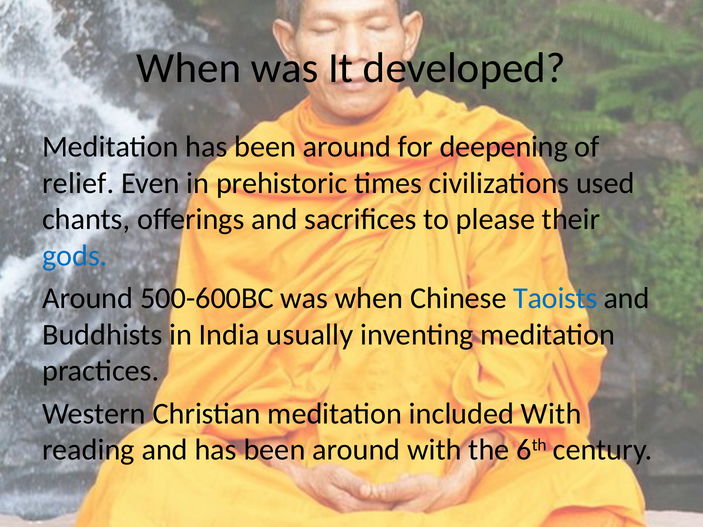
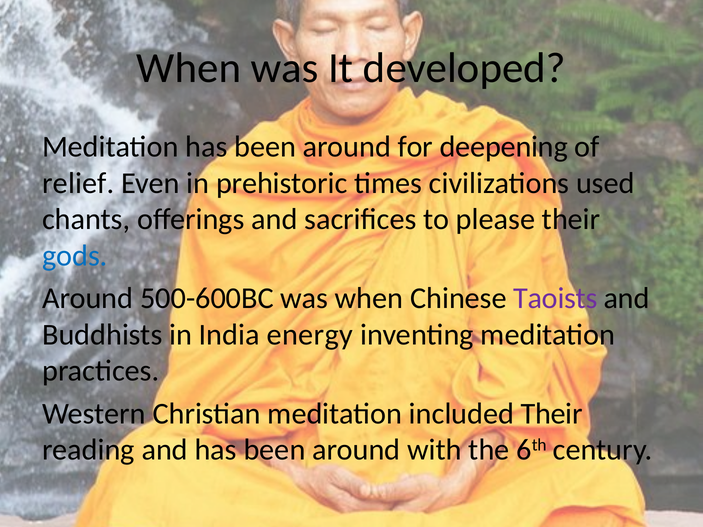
Taoists colour: blue -> purple
usually: usually -> energy
included With: With -> Their
